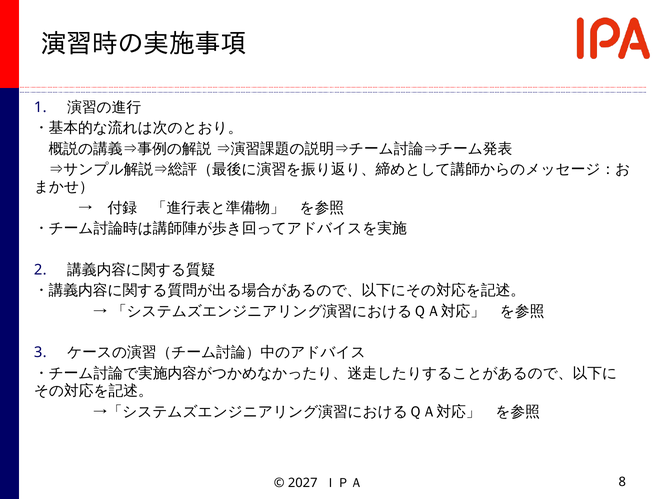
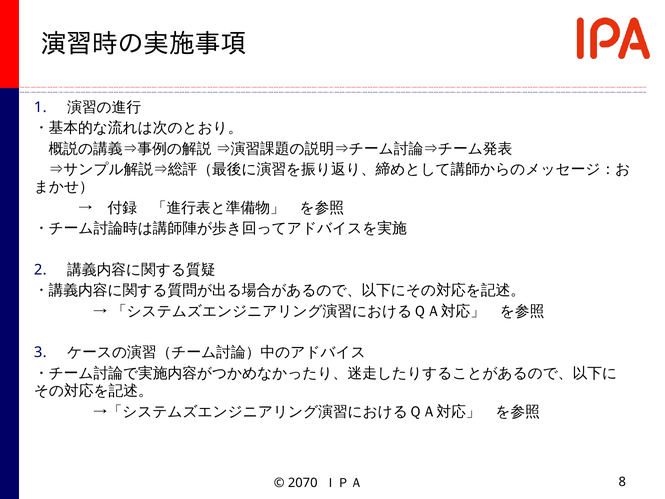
2027: 2027 -> 2070
